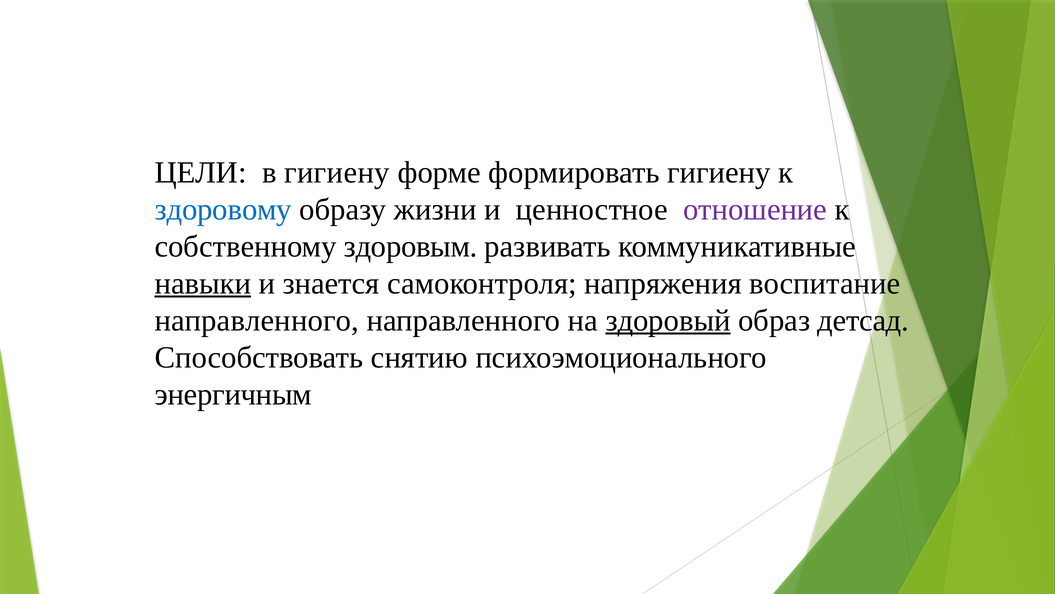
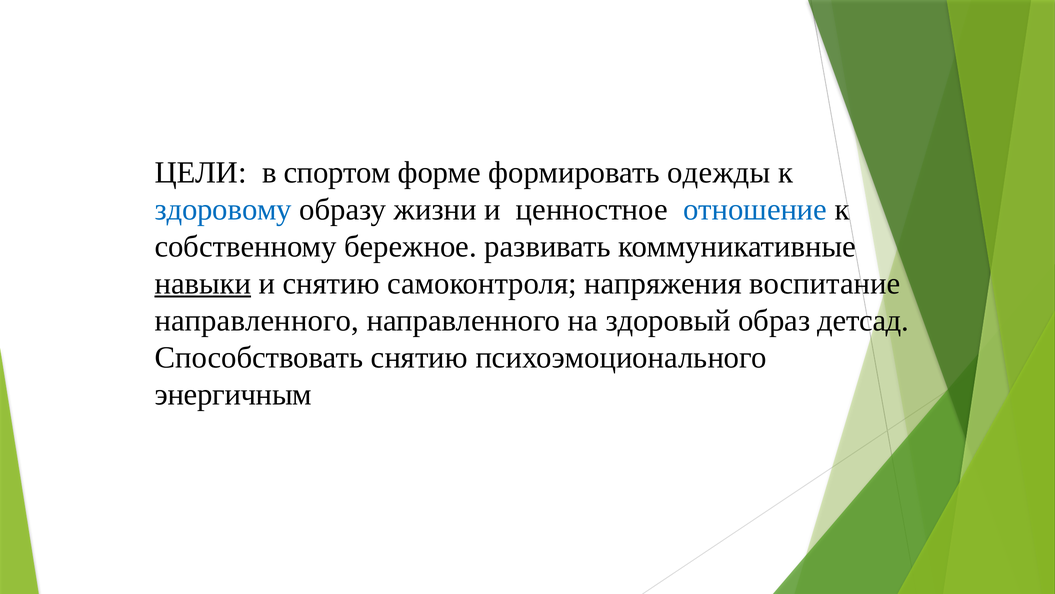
в гигиену: гигиену -> спортом
формировать гигиену: гигиену -> одежды
отношение colour: purple -> blue
здоровым: здоровым -> бережное
и знается: знается -> снятию
здоровый underline: present -> none
